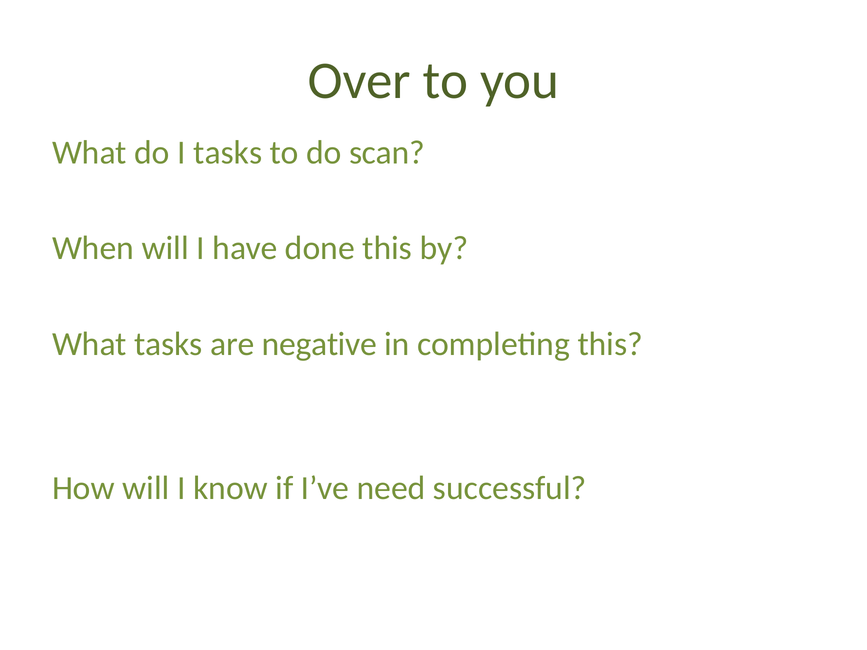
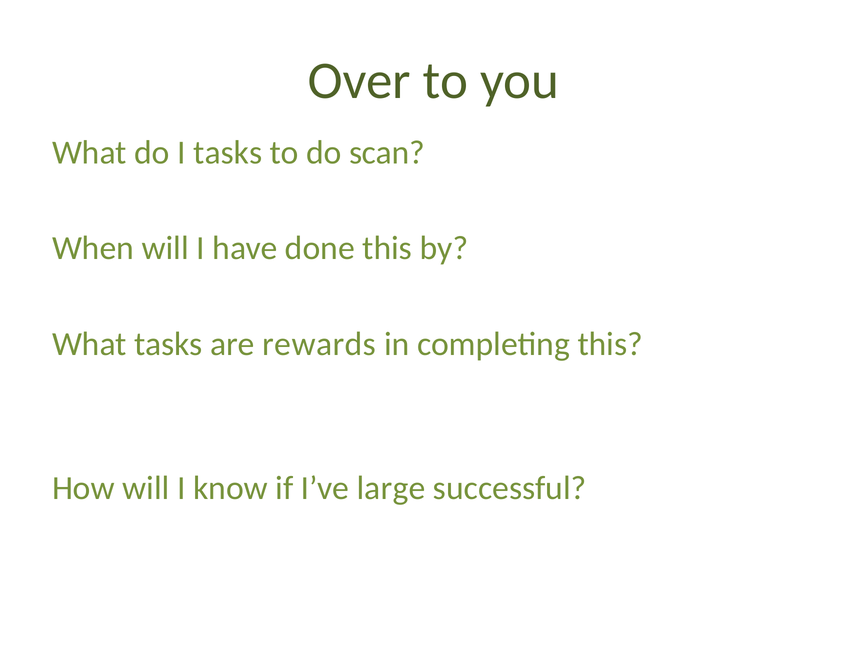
negative: negative -> rewards
need: need -> large
